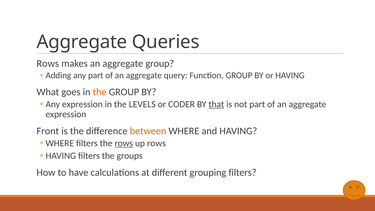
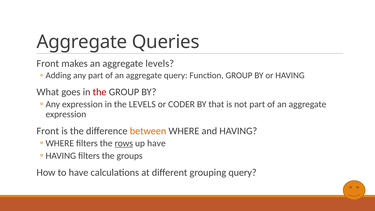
Rows at (48, 64): Rows -> Front
aggregate group: group -> levels
the at (100, 92) colour: orange -> red
that underline: present -> none
up rows: rows -> have
grouping filters: filters -> query
